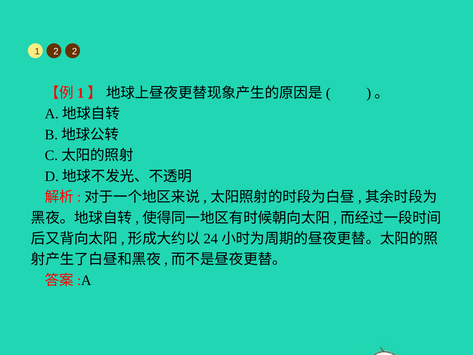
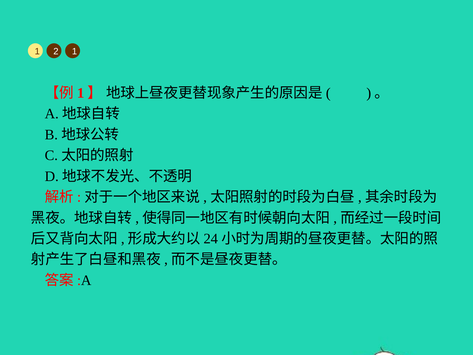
2 2: 2 -> 1
